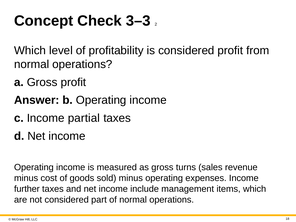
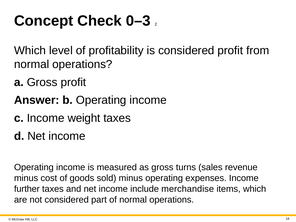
3–3: 3–3 -> 0–3
partial: partial -> weight
management: management -> merchandise
